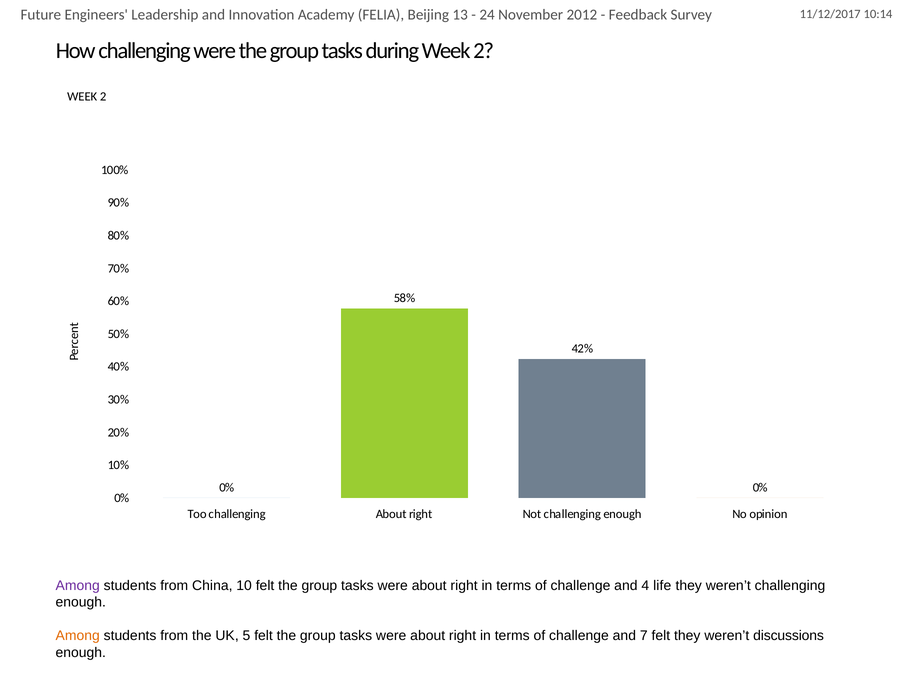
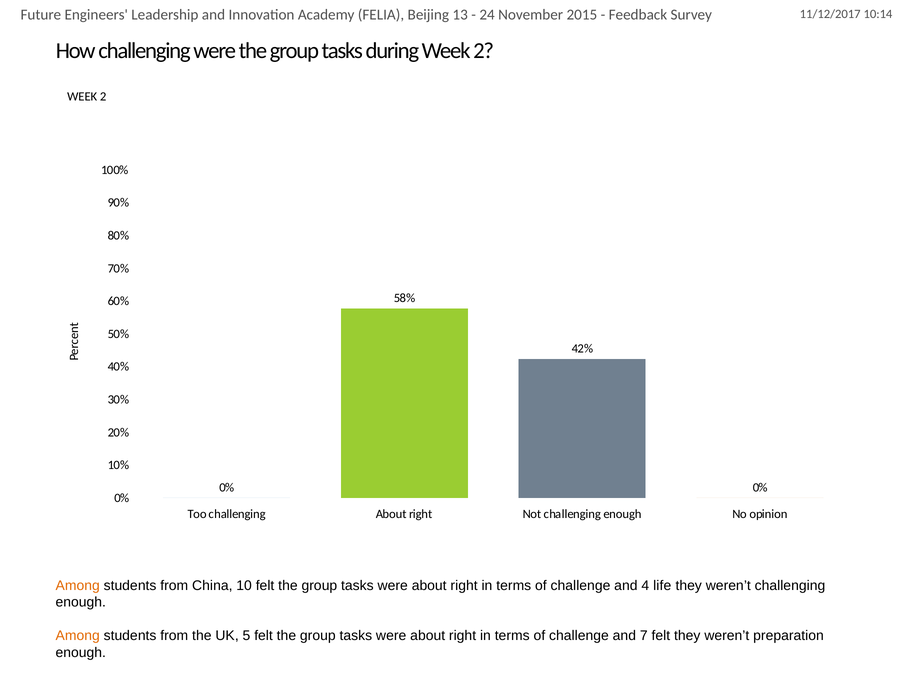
2012: 2012 -> 2015
Among at (78, 586) colour: purple -> orange
discussions: discussions -> preparation
